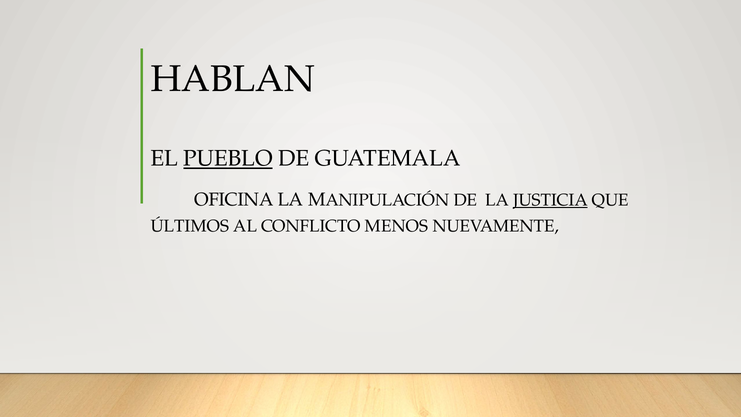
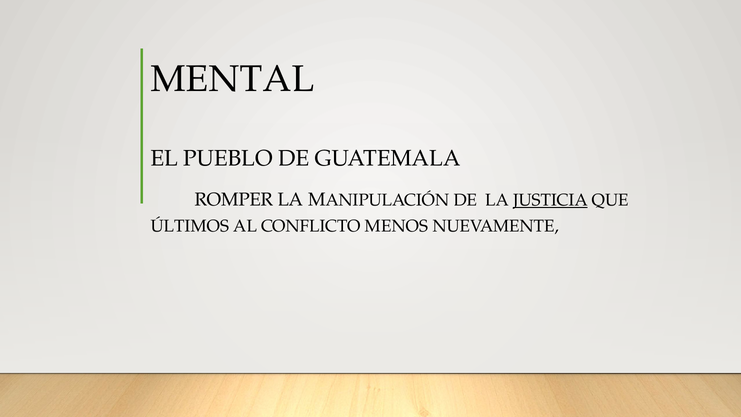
HABLAN: HABLAN -> MENTAL
PUEBLO underline: present -> none
OFICINA: OFICINA -> ROMPER
